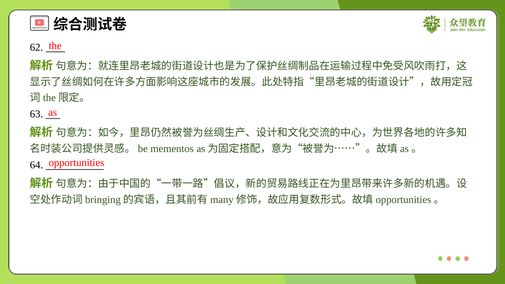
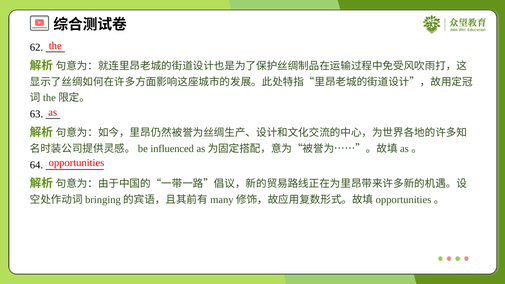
mementos: mementos -> influenced
